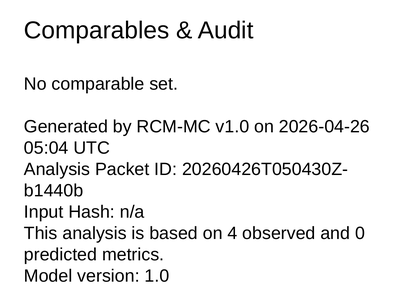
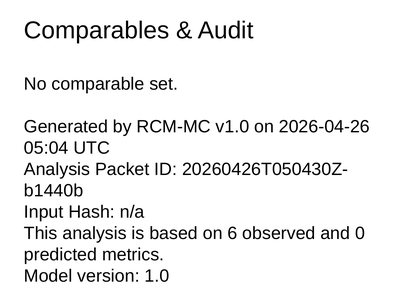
4: 4 -> 6
